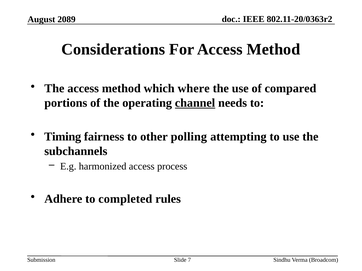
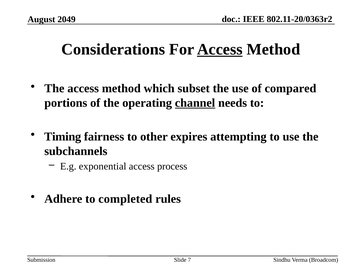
2089: 2089 -> 2049
Access at (220, 49) underline: none -> present
where: where -> subset
polling: polling -> expires
harmonized: harmonized -> exponential
